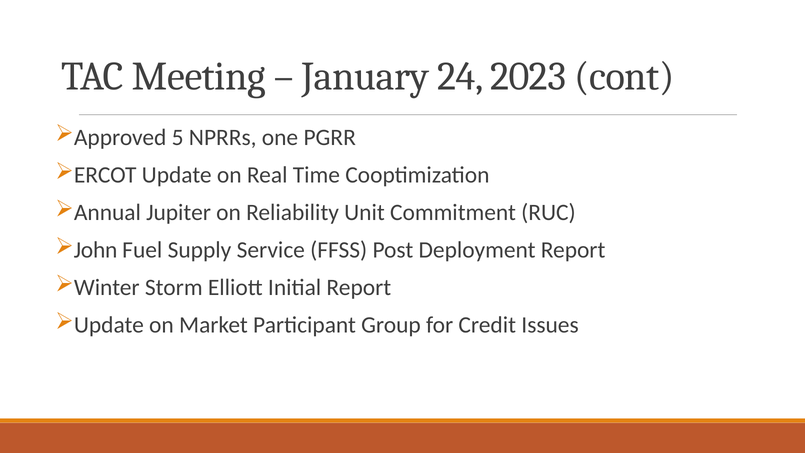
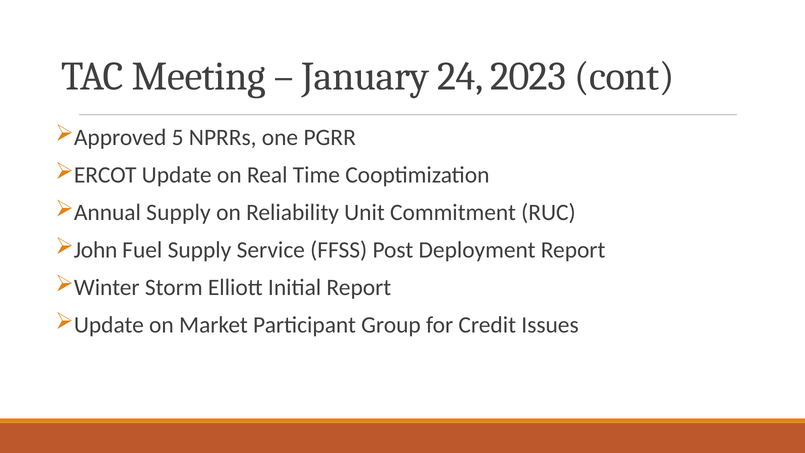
Annual Jupiter: Jupiter -> Supply
